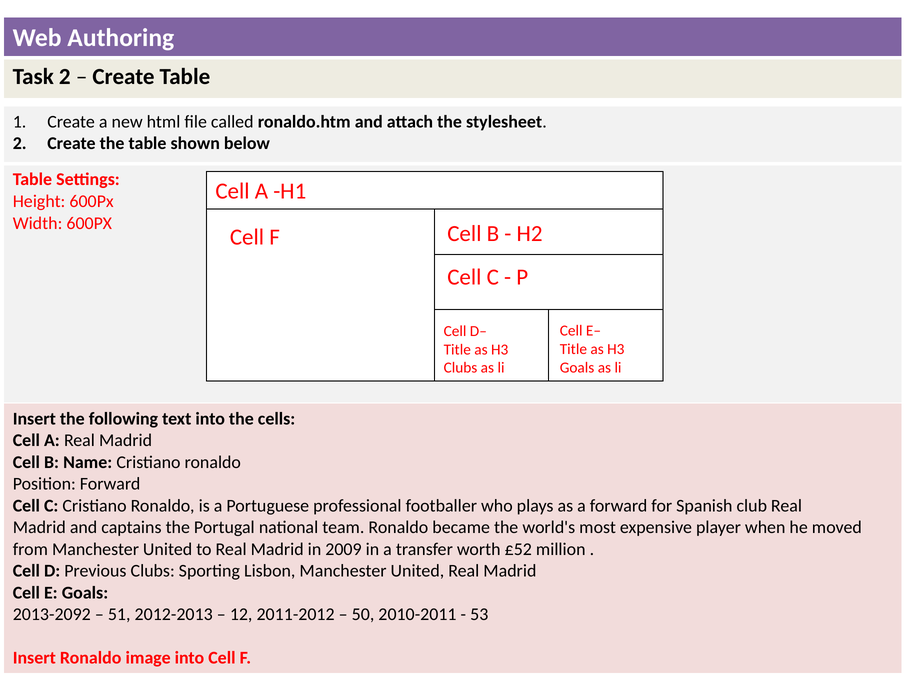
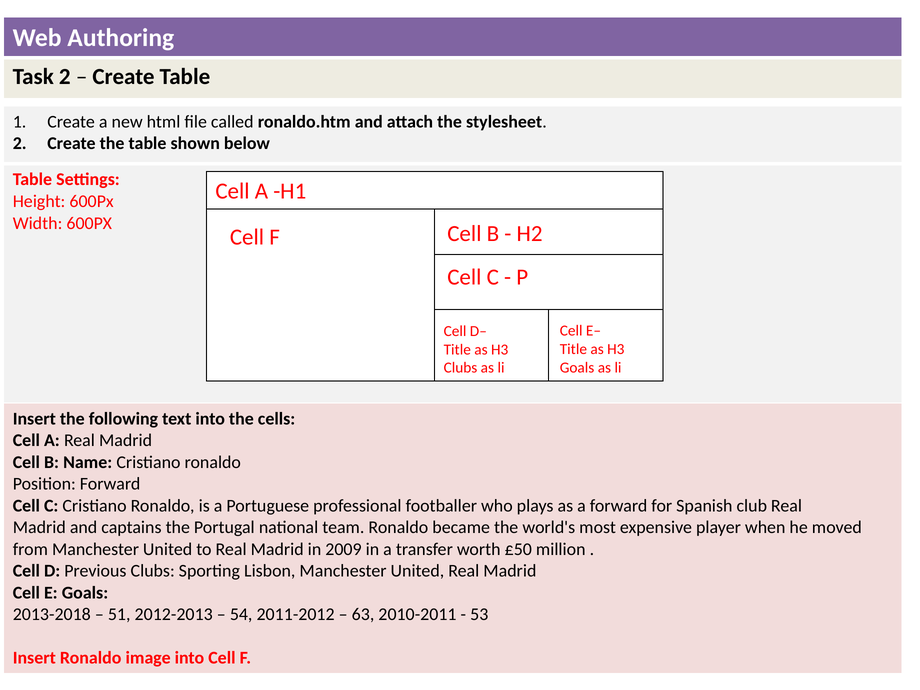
£52: £52 -> £50
2013-2092: 2013-2092 -> 2013-2018
12: 12 -> 54
50: 50 -> 63
